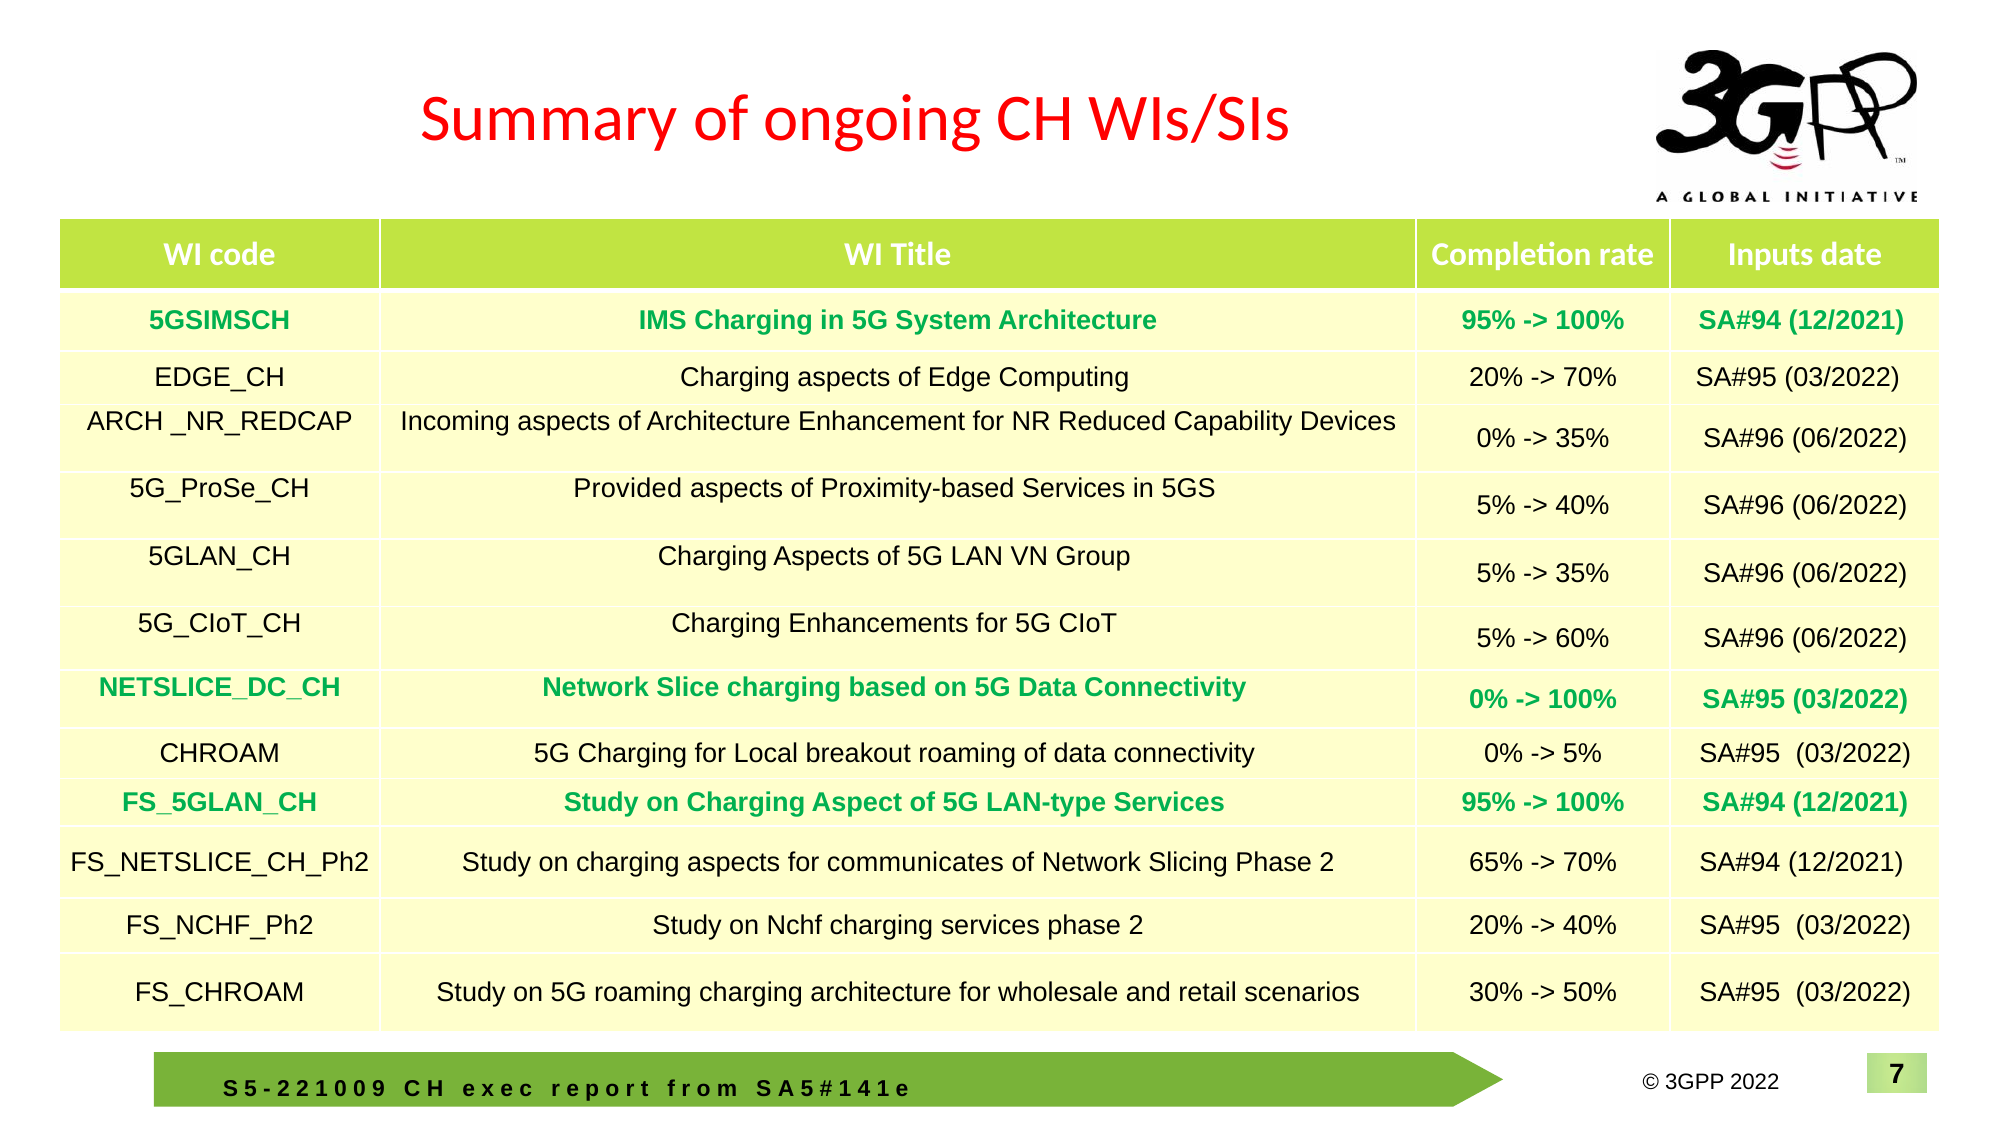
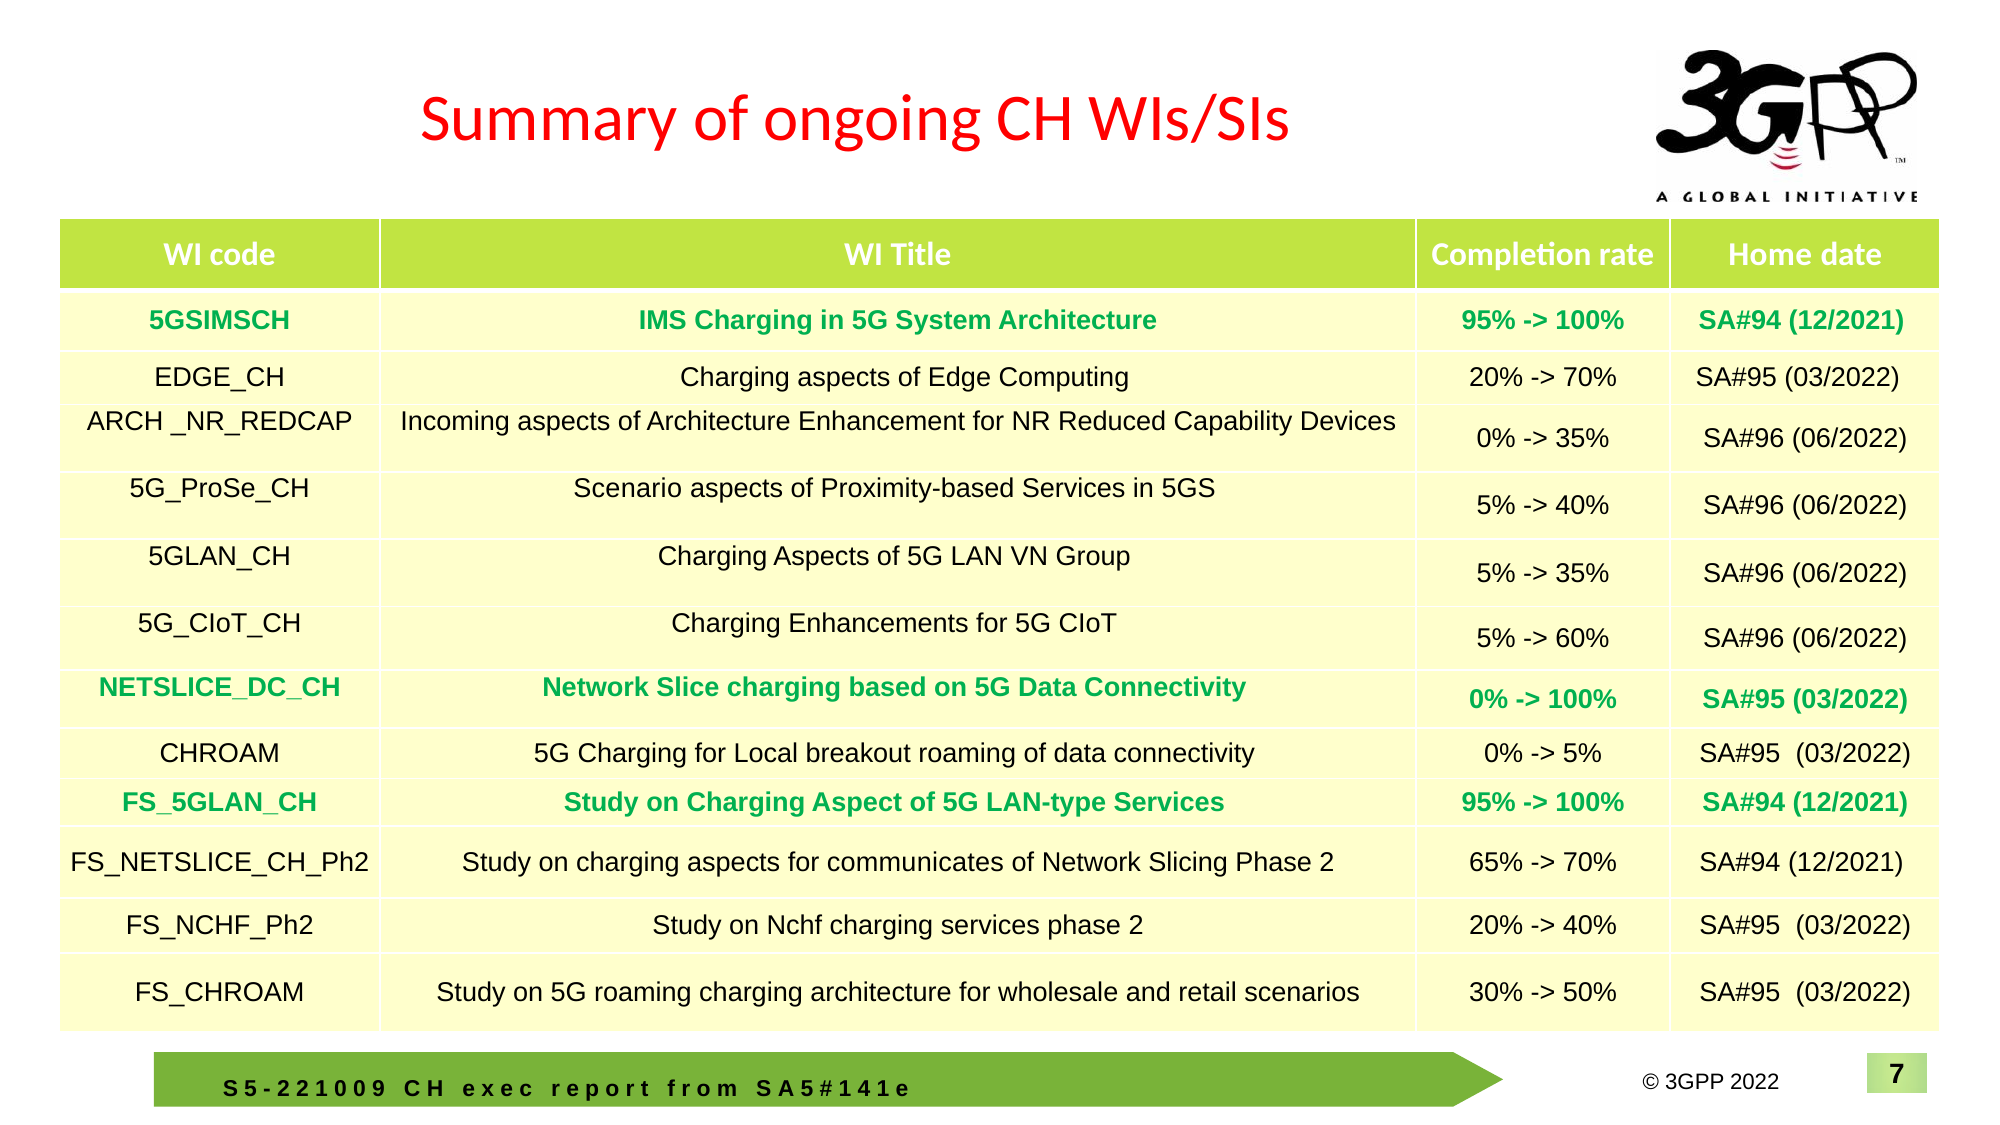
Inputs: Inputs -> Home
Provided: Provided -> Scenario
